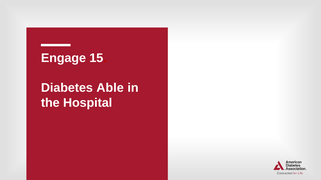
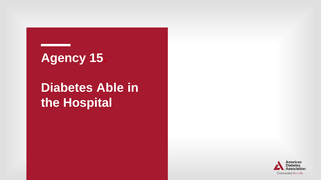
Engage: Engage -> Agency
